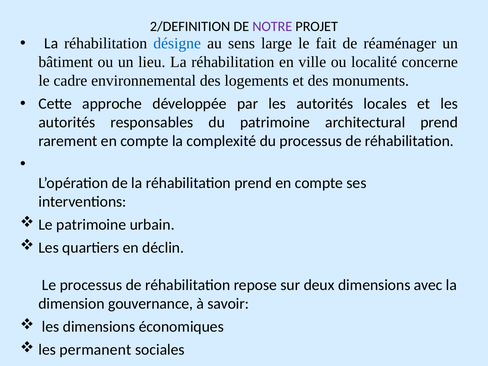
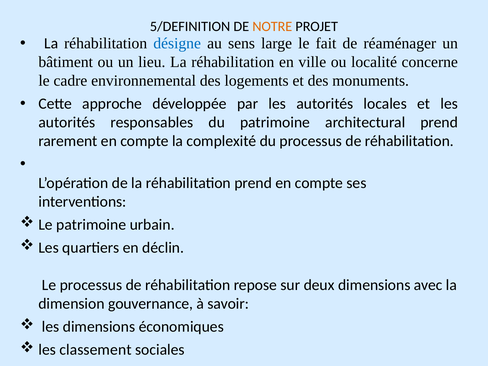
2/DEFINITION: 2/DEFINITION -> 5/DEFINITION
NOTRE colour: purple -> orange
permanent: permanent -> classement
